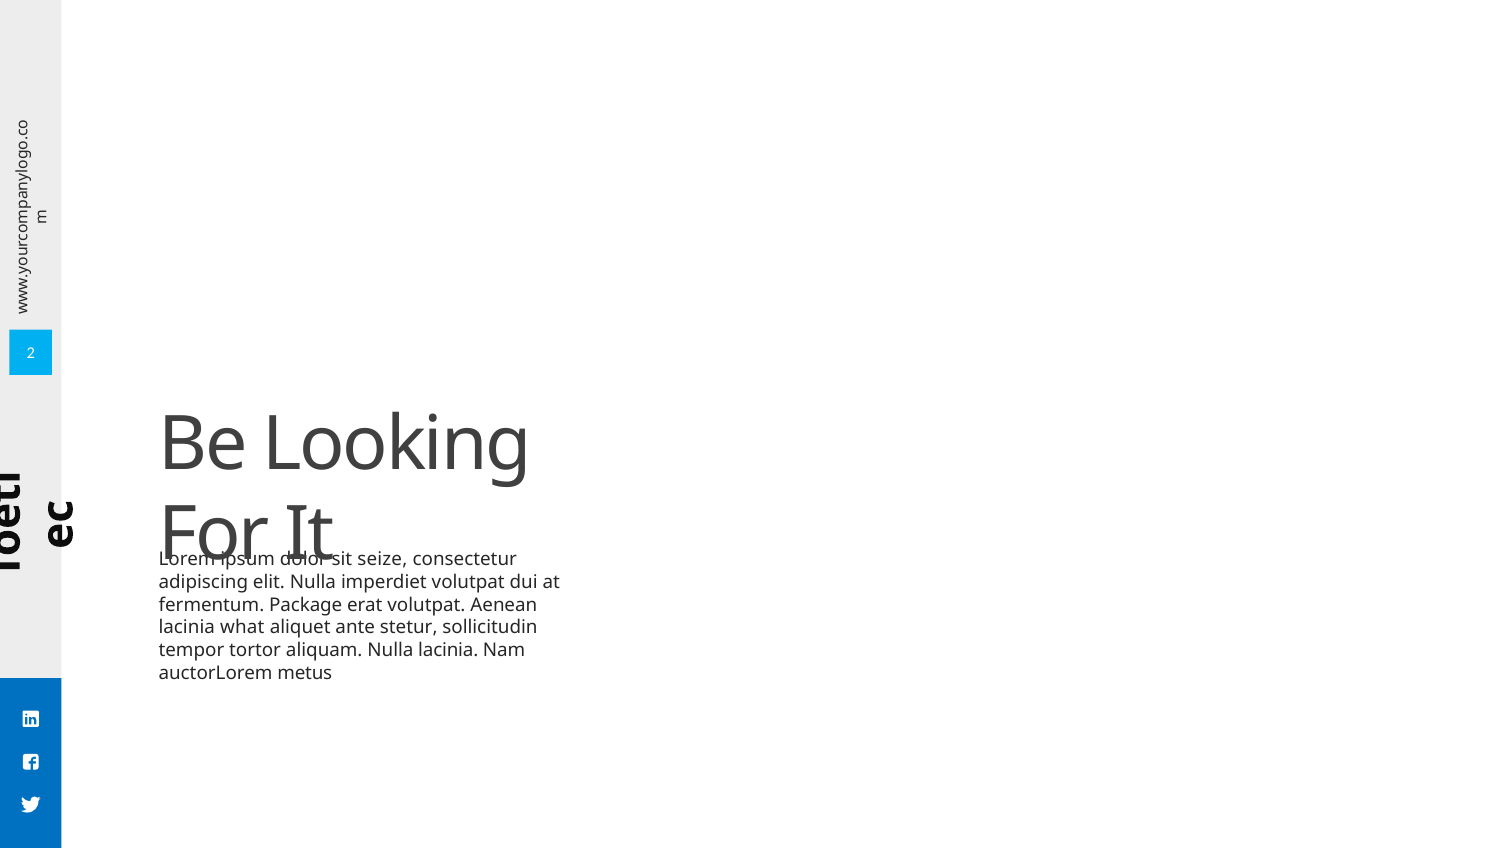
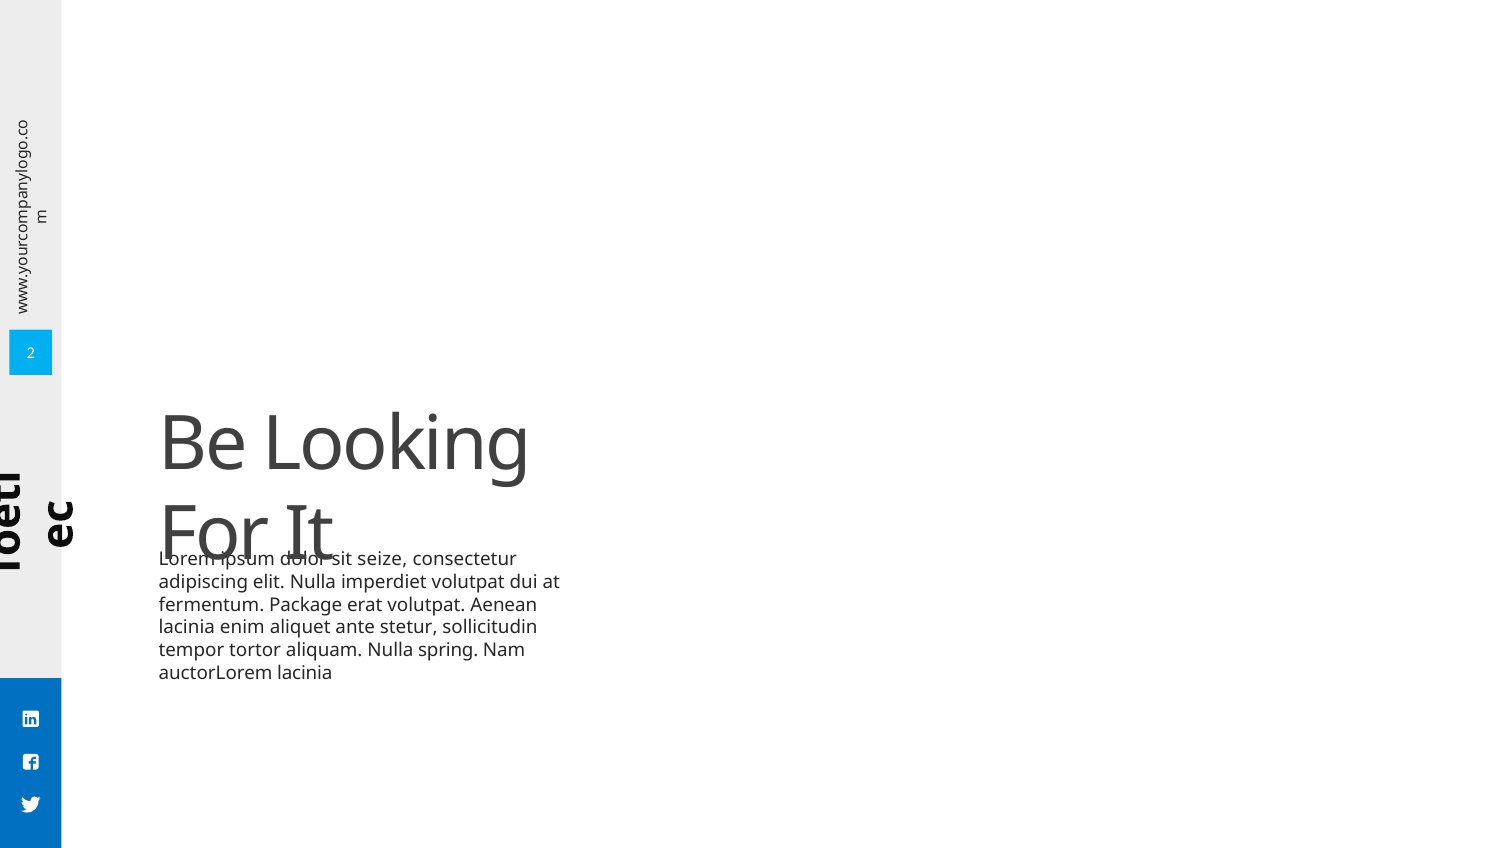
what: what -> enim
Nulla lacinia: lacinia -> spring
auctorLorem metus: metus -> lacinia
